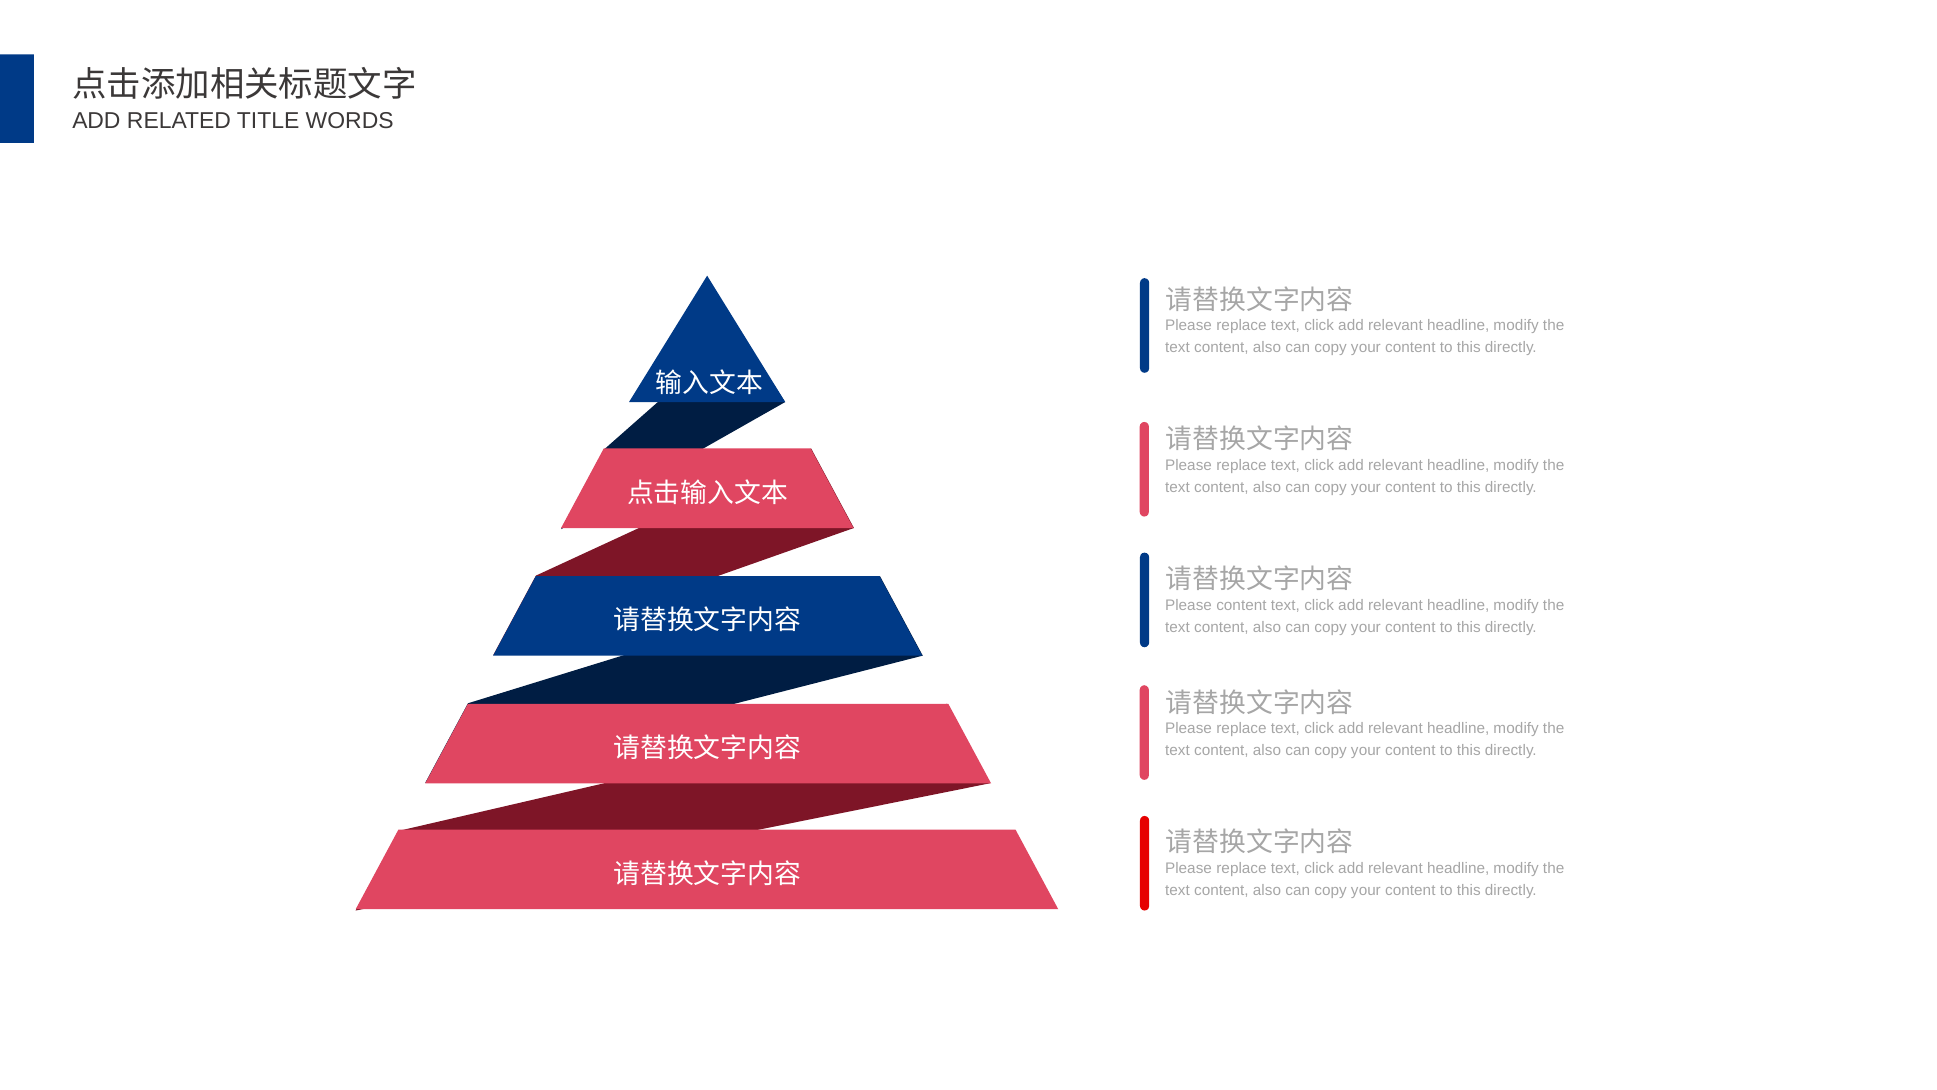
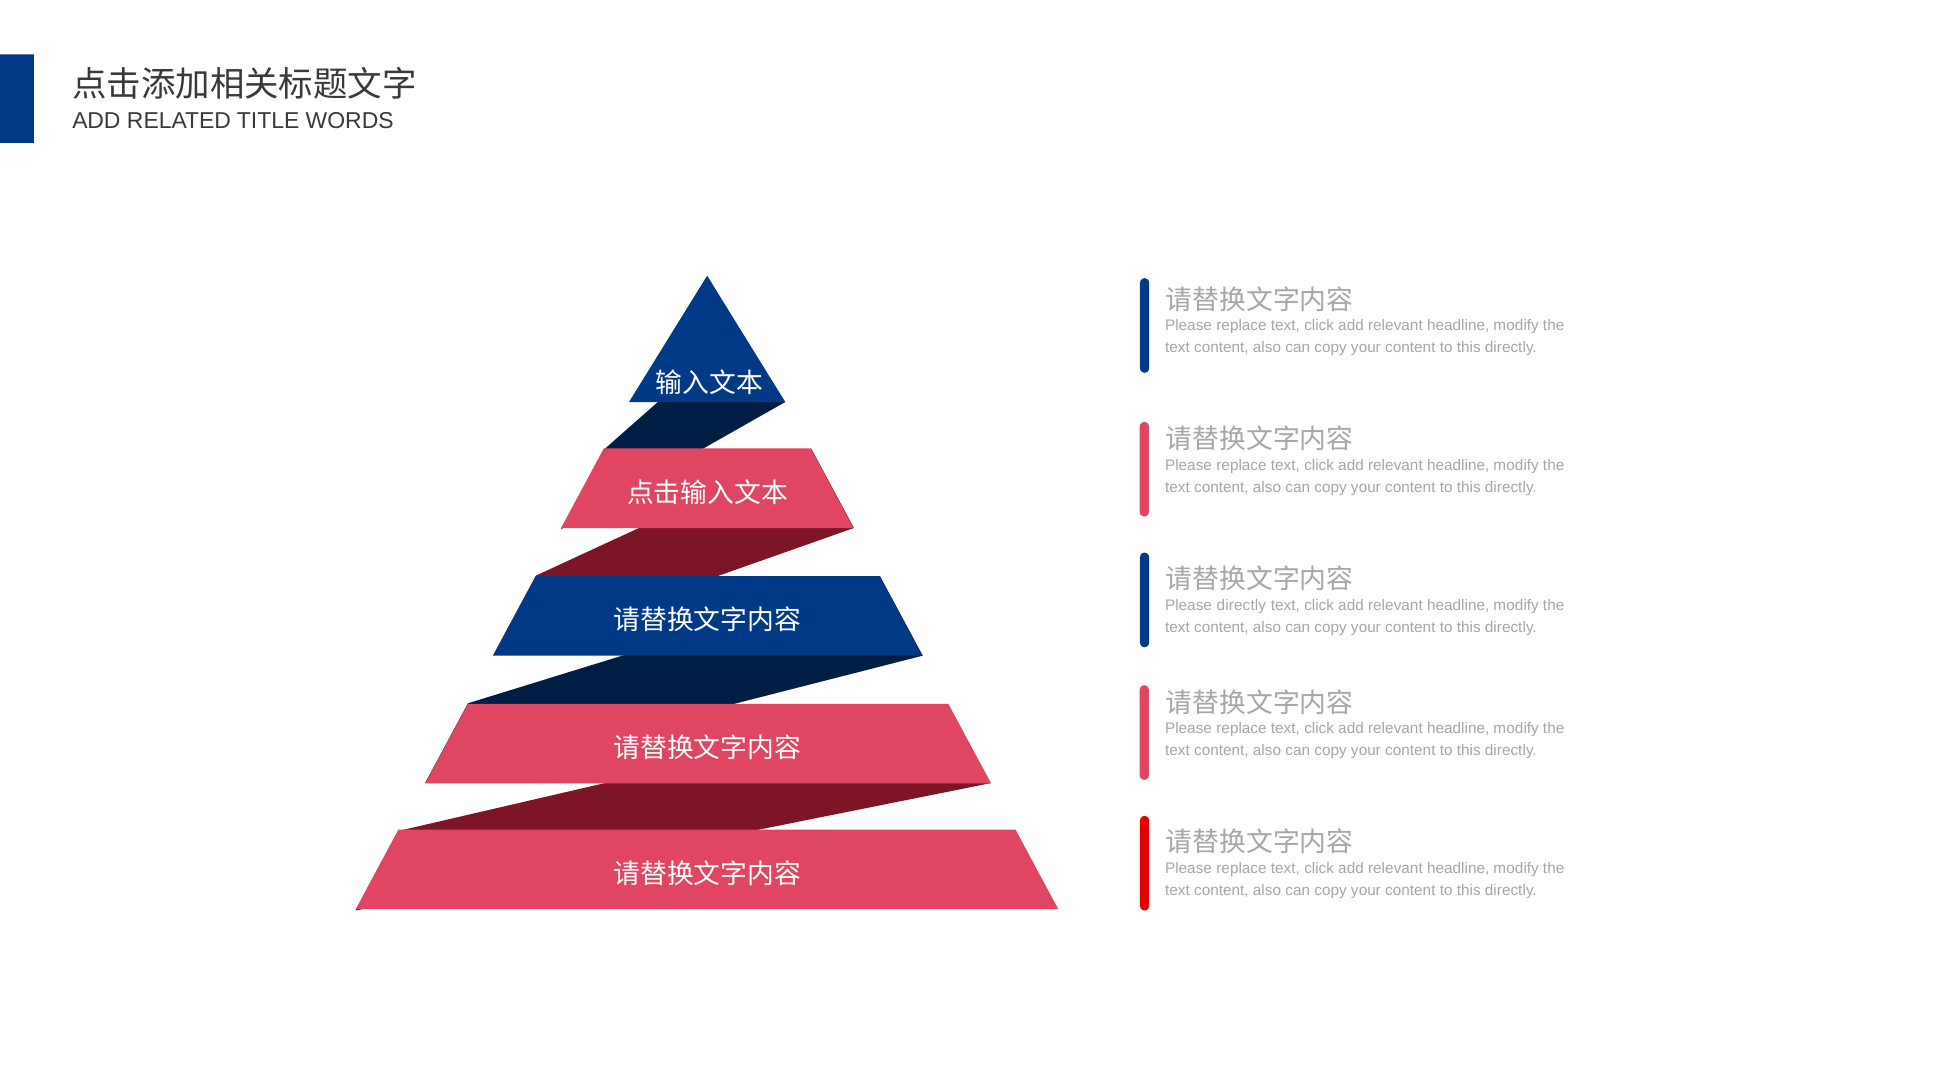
Please content: content -> directly
